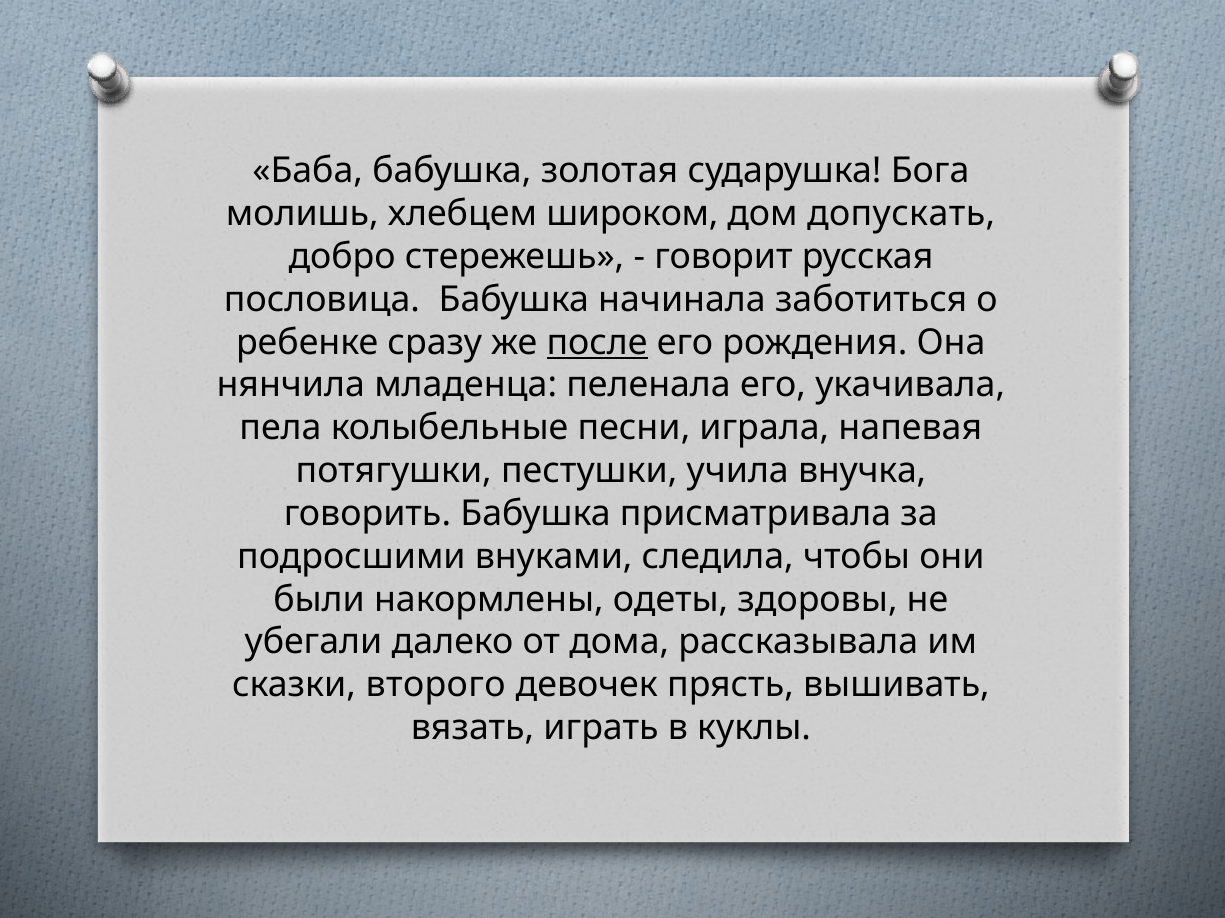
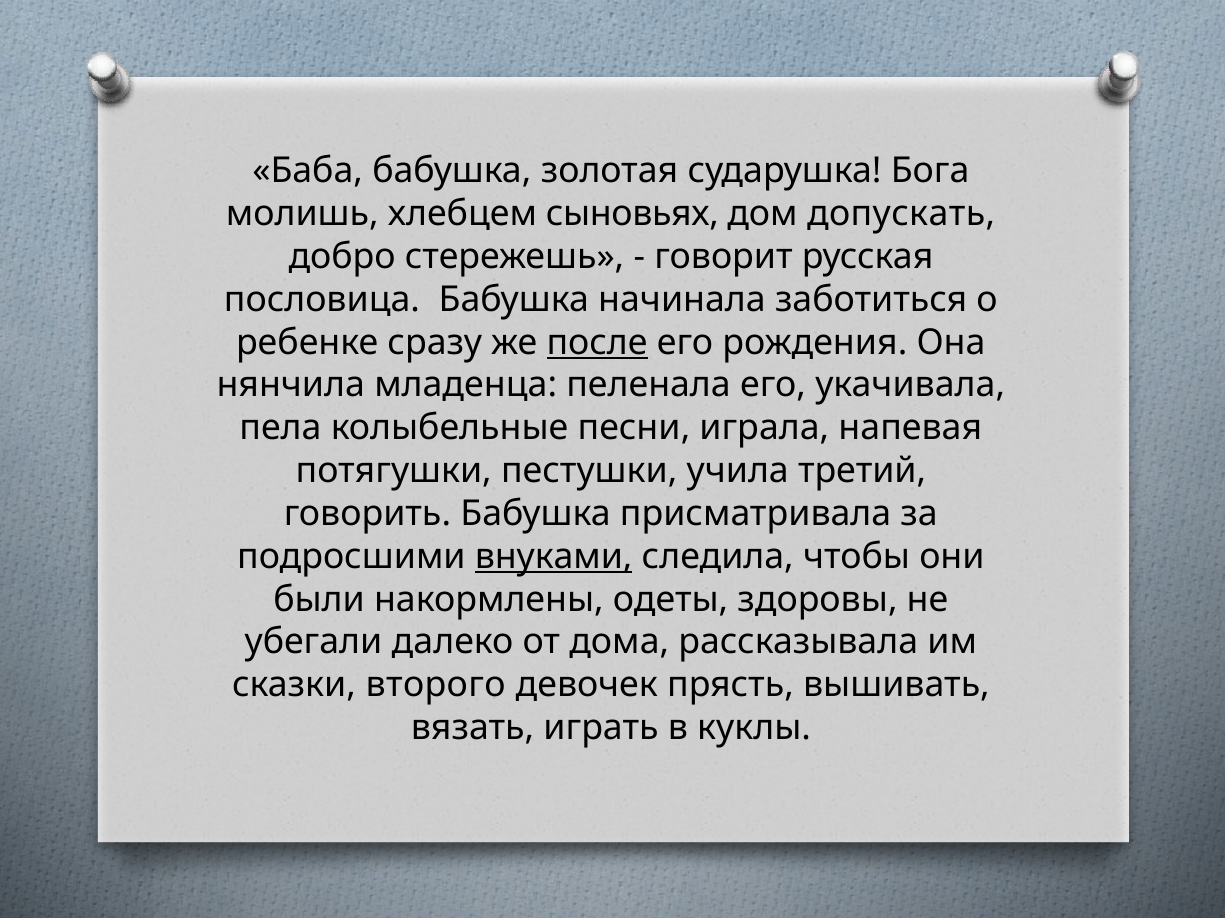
широком: широком -> сыновьях
внучка: внучка -> третий
внуками underline: none -> present
